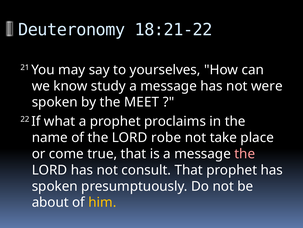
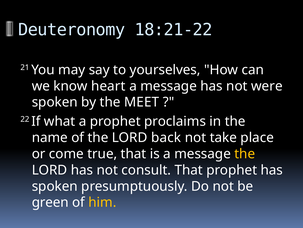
study: study -> heart
robe: robe -> back
the at (245, 153) colour: pink -> yellow
about: about -> green
